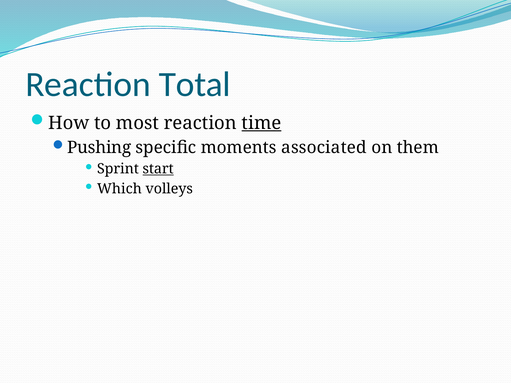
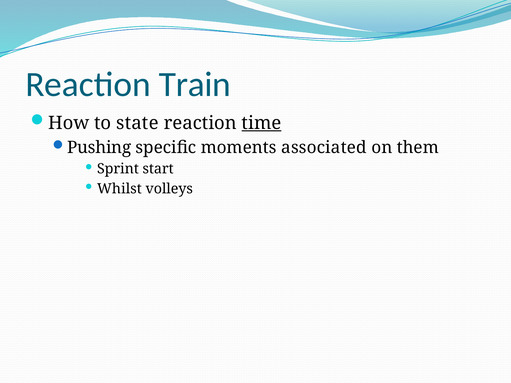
Total: Total -> Train
most: most -> state
start underline: present -> none
Which: Which -> Whilst
